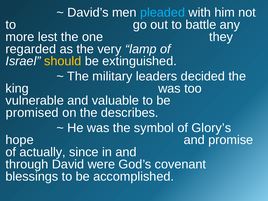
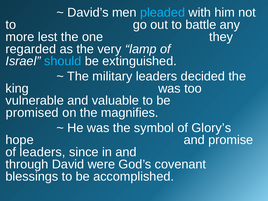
should colour: yellow -> light blue
describes: describes -> magnifies
of actually: actually -> leaders
